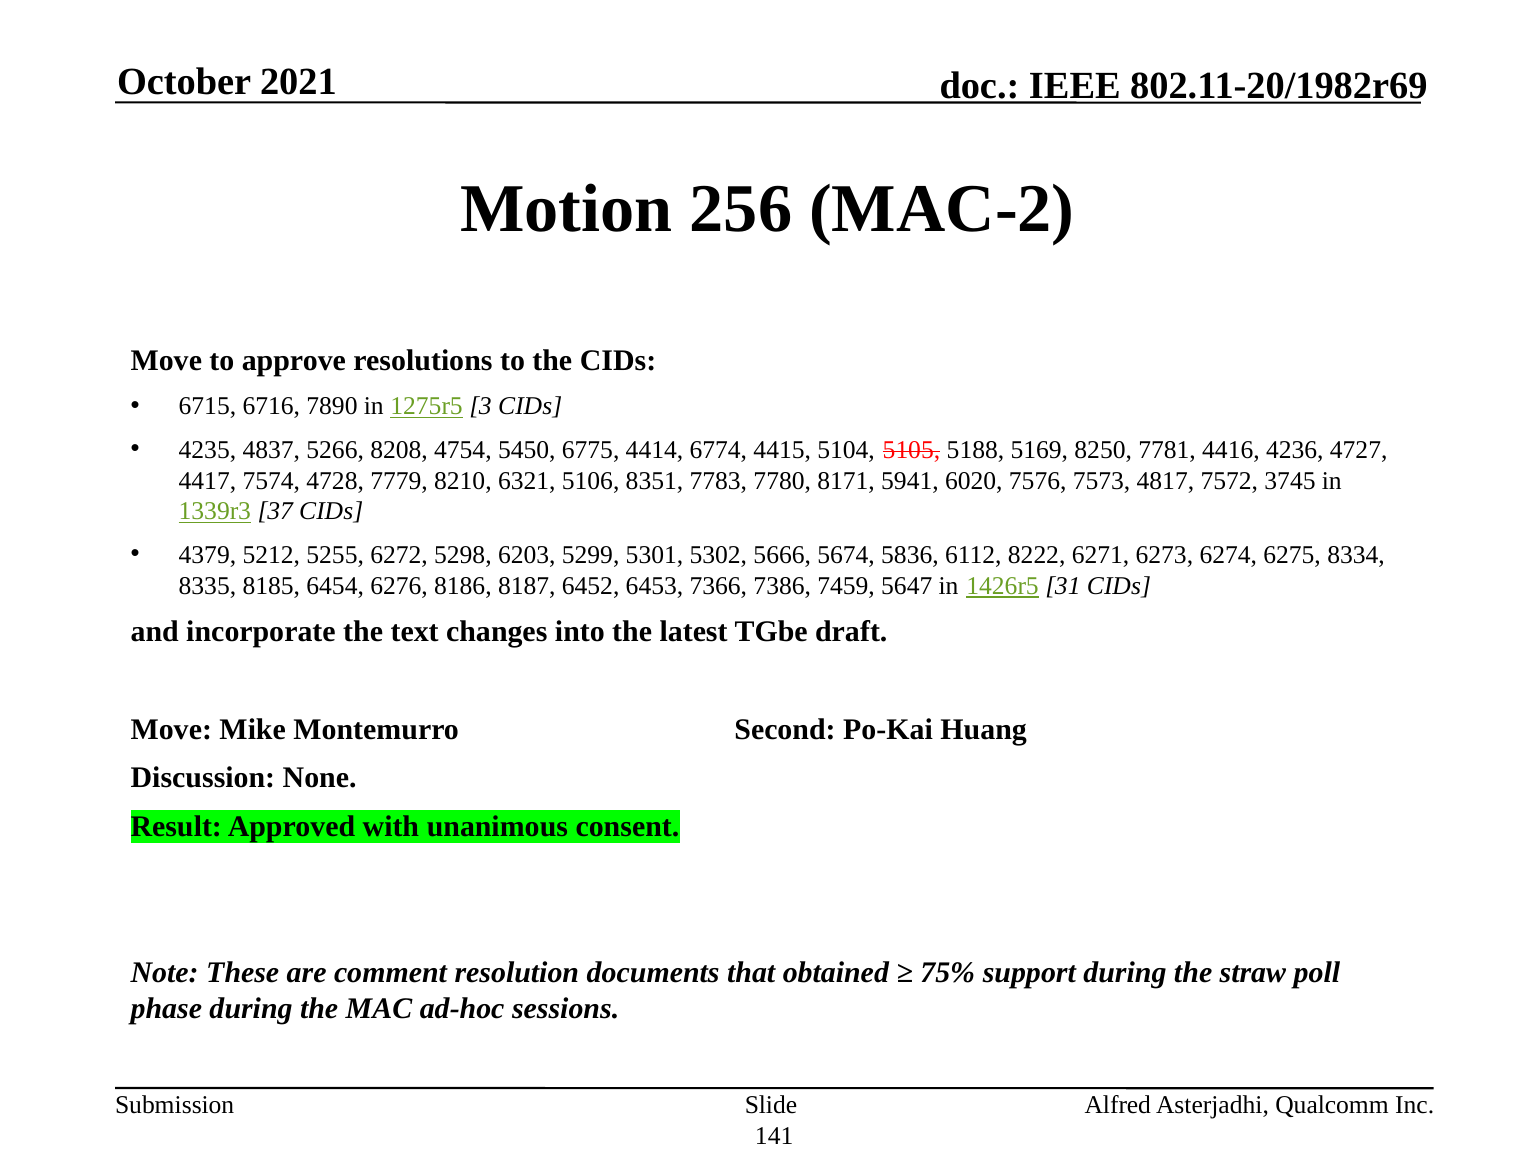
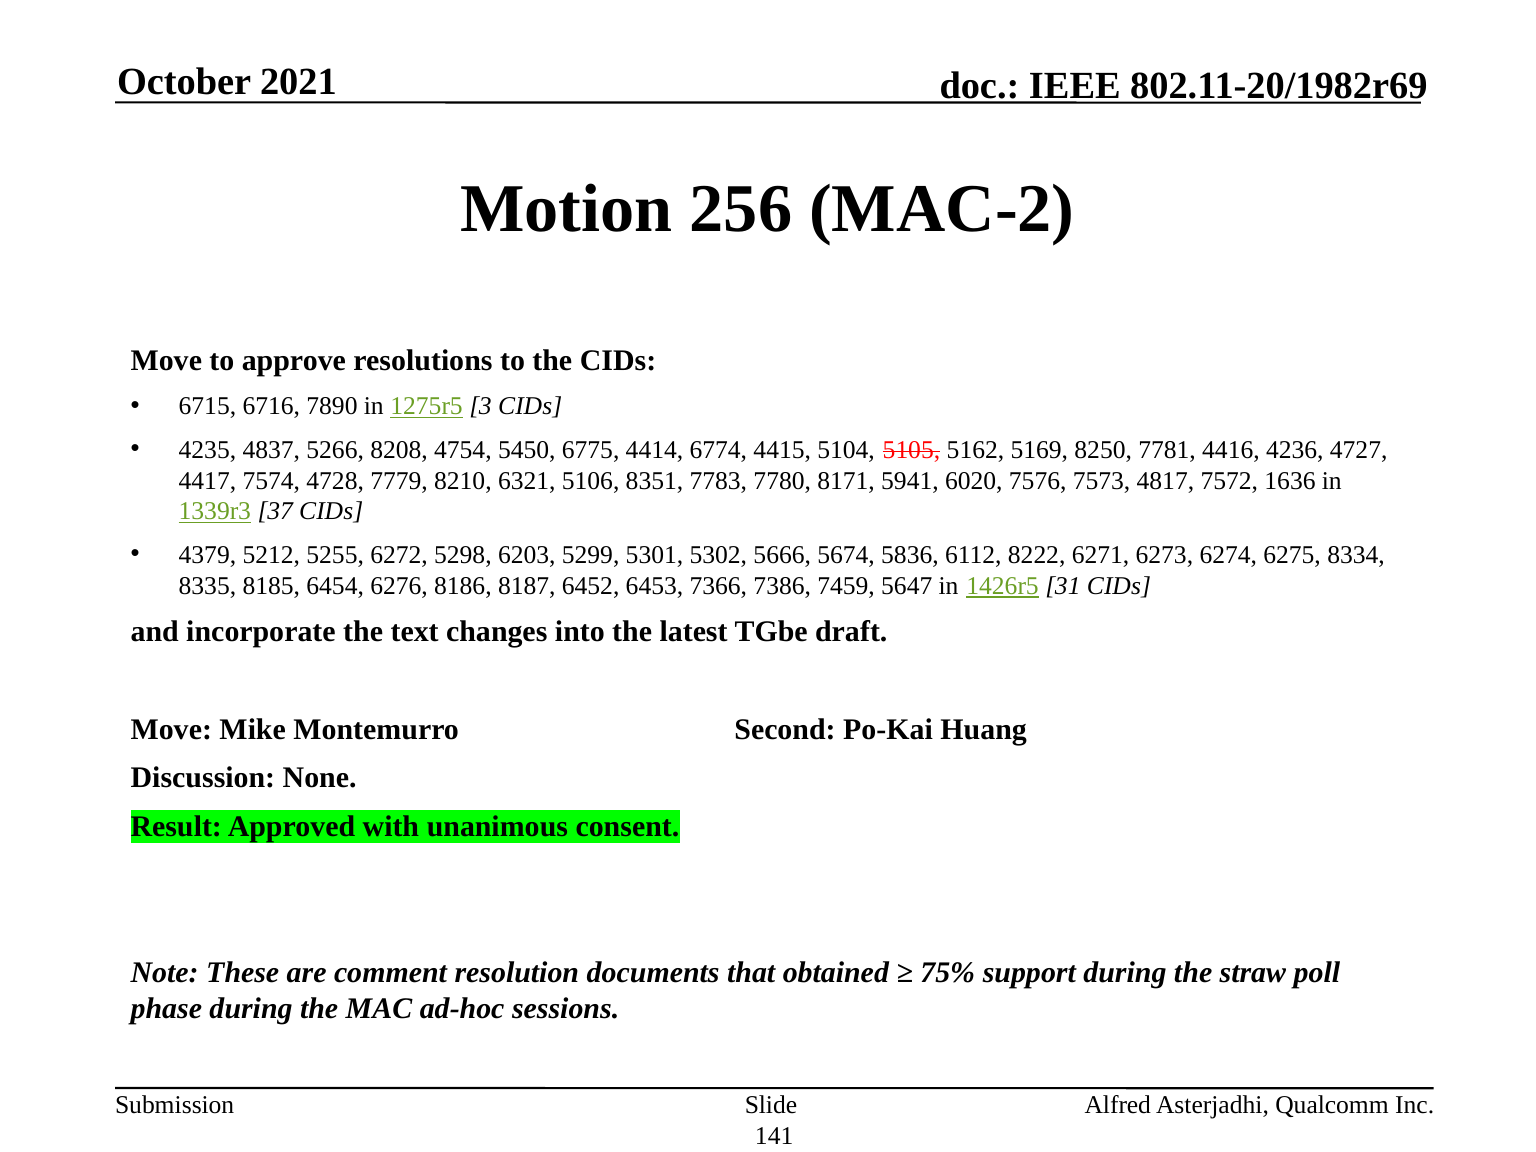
5188: 5188 -> 5162
3745: 3745 -> 1636
